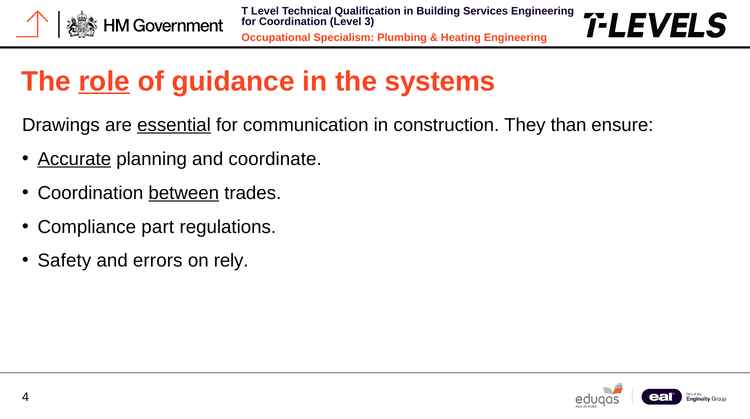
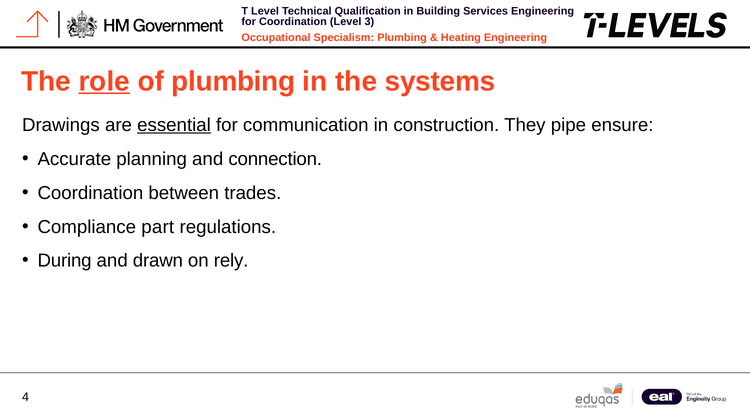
of guidance: guidance -> plumbing
than: than -> pipe
Accurate underline: present -> none
coordinate: coordinate -> connection
between underline: present -> none
Safety: Safety -> During
errors: errors -> drawn
